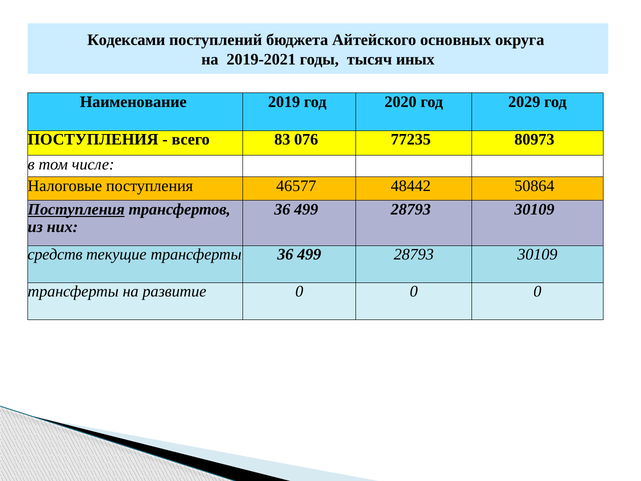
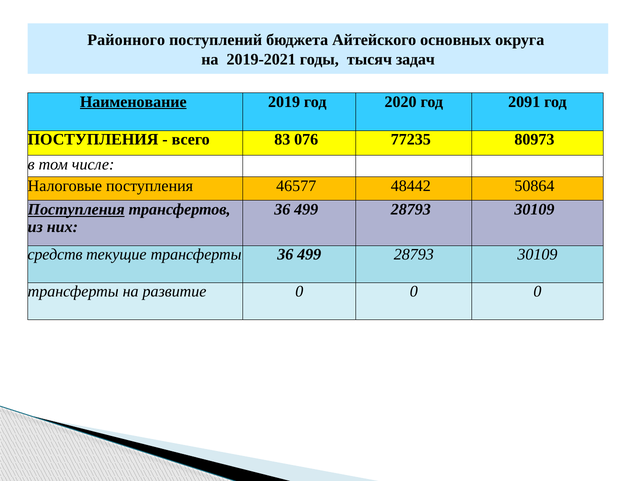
Кодексами: Кодексами -> Районного
иных: иных -> задач
Наименование underline: none -> present
2029: 2029 -> 2091
